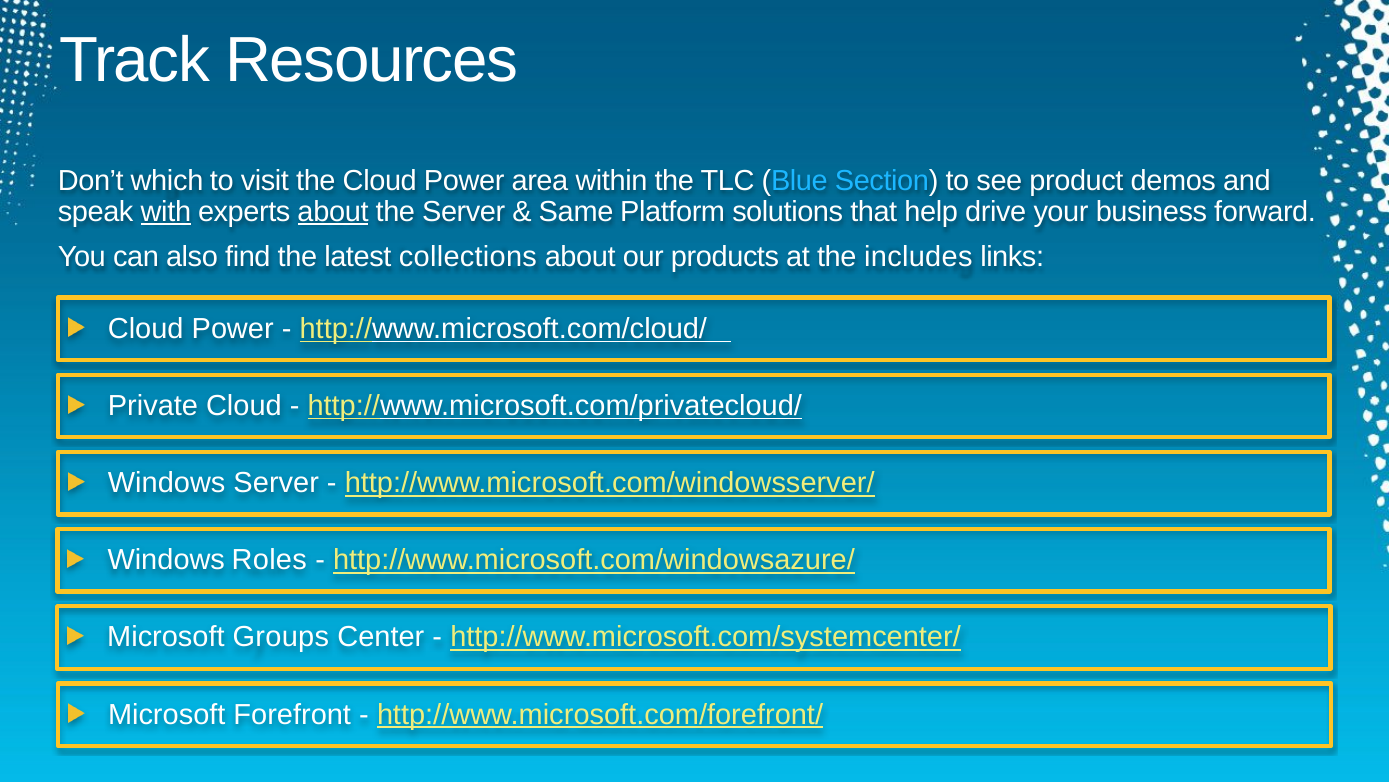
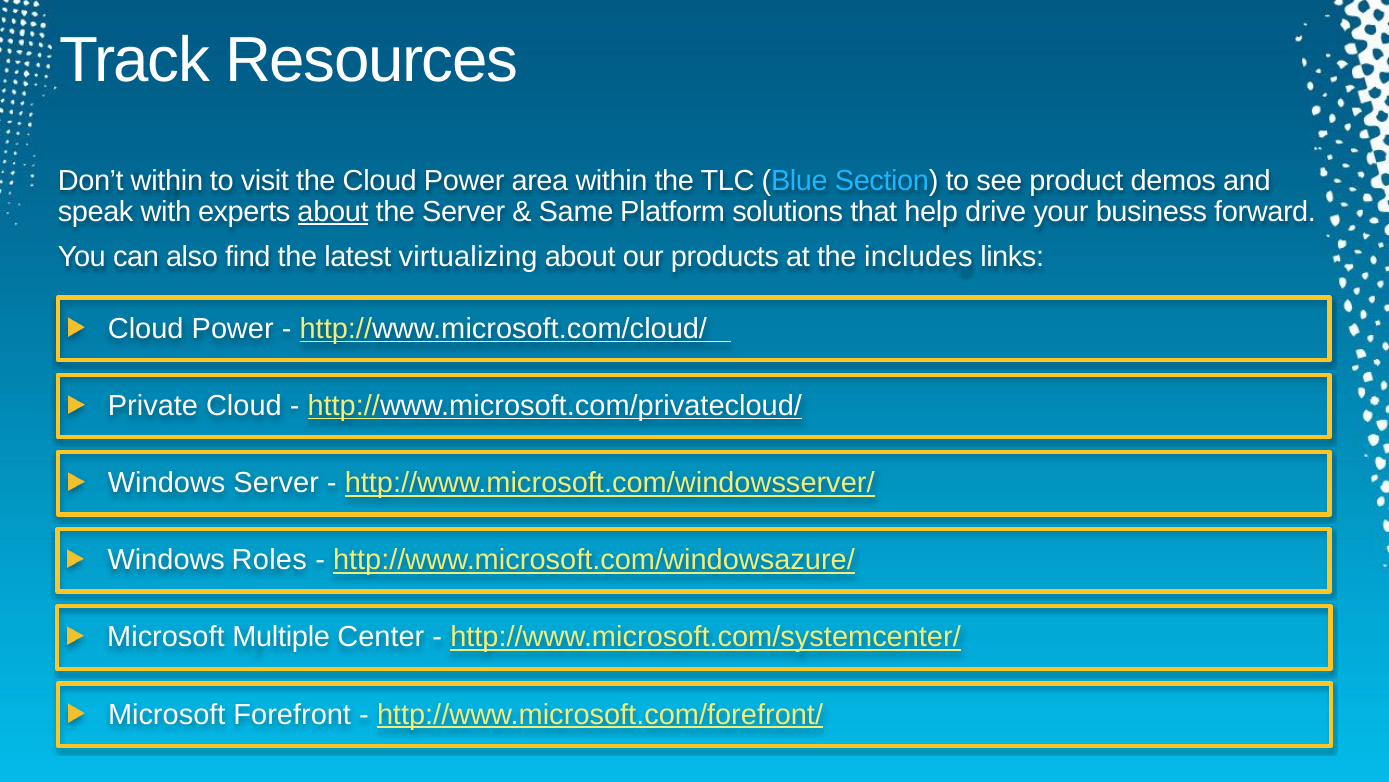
Don’t which: which -> within
with underline: present -> none
collections: collections -> virtualizing
Groups: Groups -> Multiple
